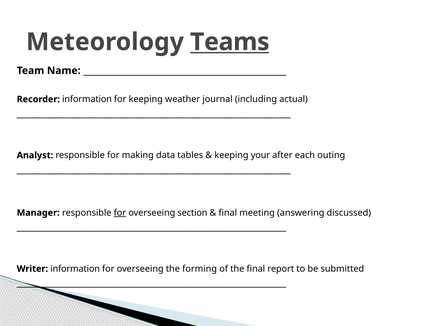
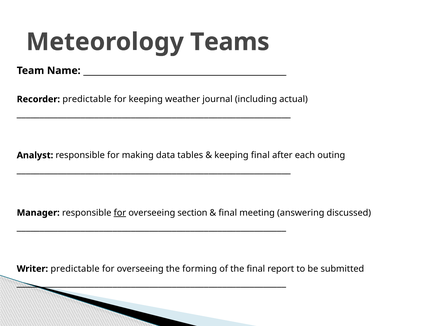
Teams underline: present -> none
Recorder information: information -> predictable
keeping your: your -> final
Writer information: information -> predictable
